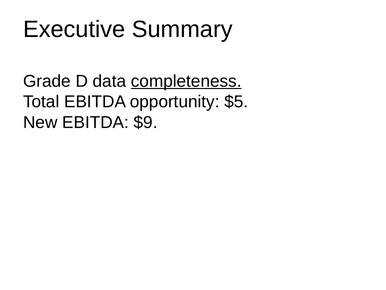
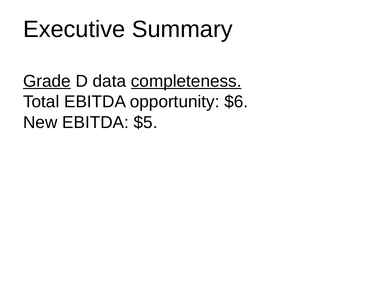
Grade underline: none -> present
$5: $5 -> $6
$9: $9 -> $5
